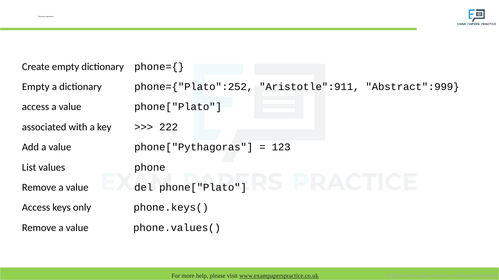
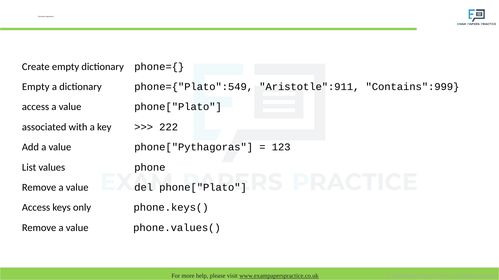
phone={"Plato":252: phone={"Plato":252 -> phone={"Plato":549
Abstract":999: Abstract":999 -> Contains":999
